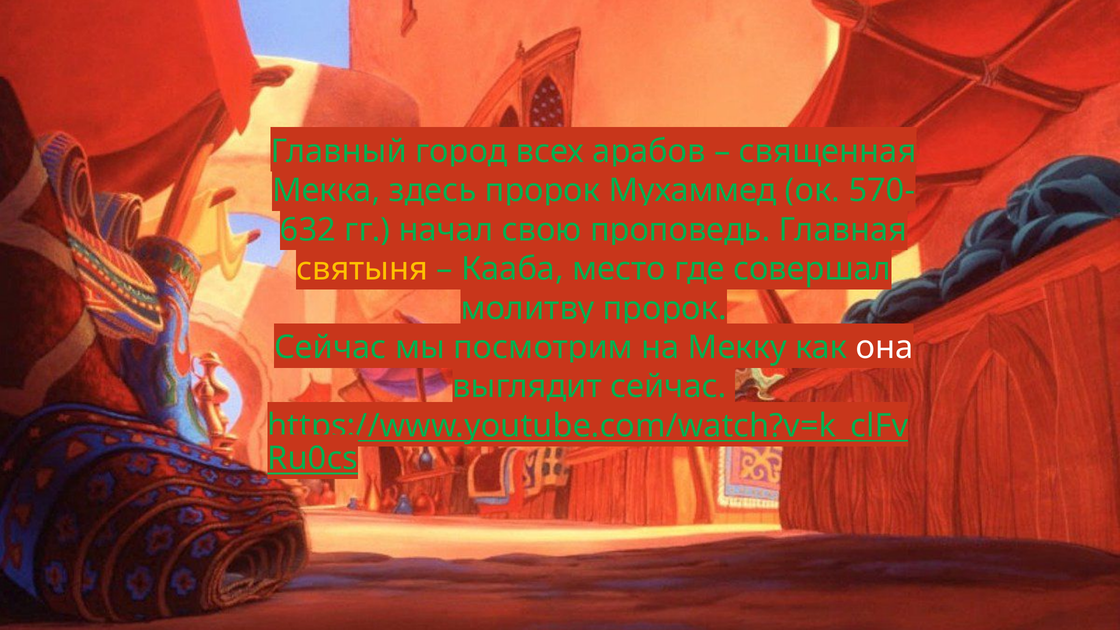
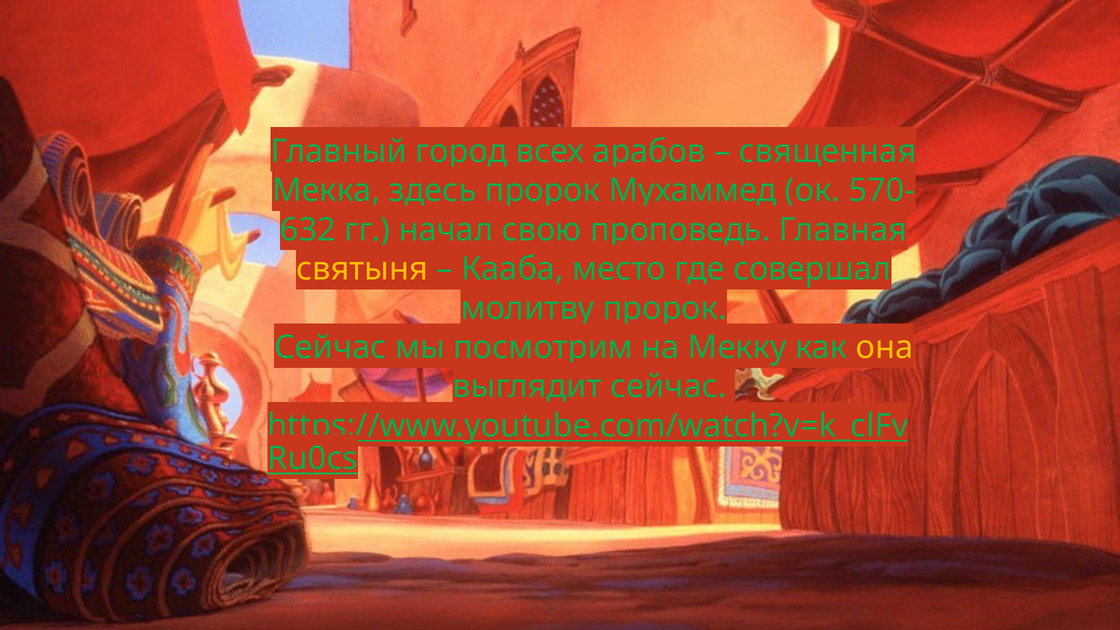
она colour: white -> yellow
